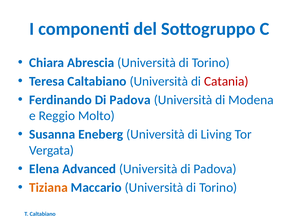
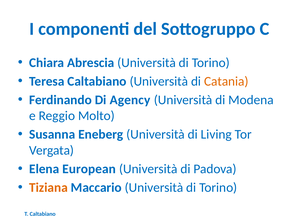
Catania colour: red -> orange
Ferdinando Di Padova: Padova -> Agency
Advanced: Advanced -> European
